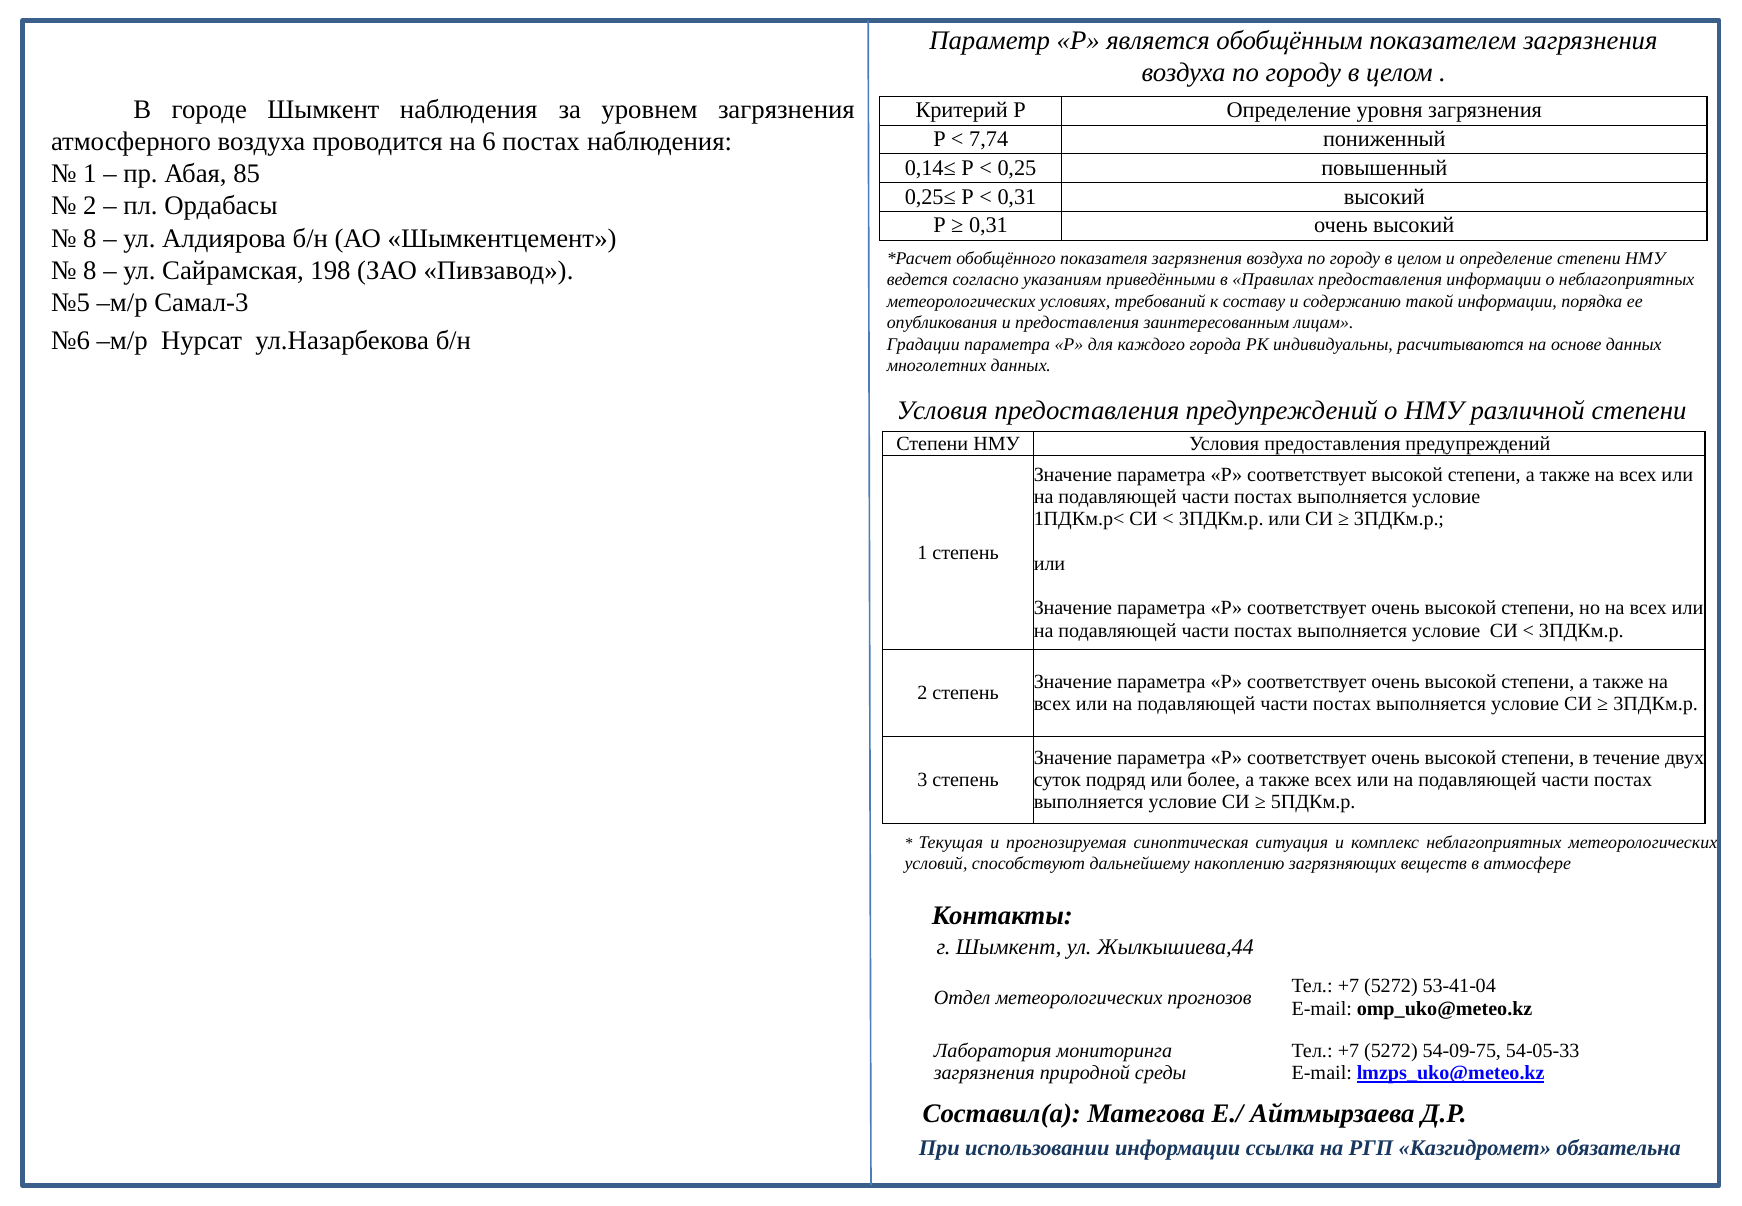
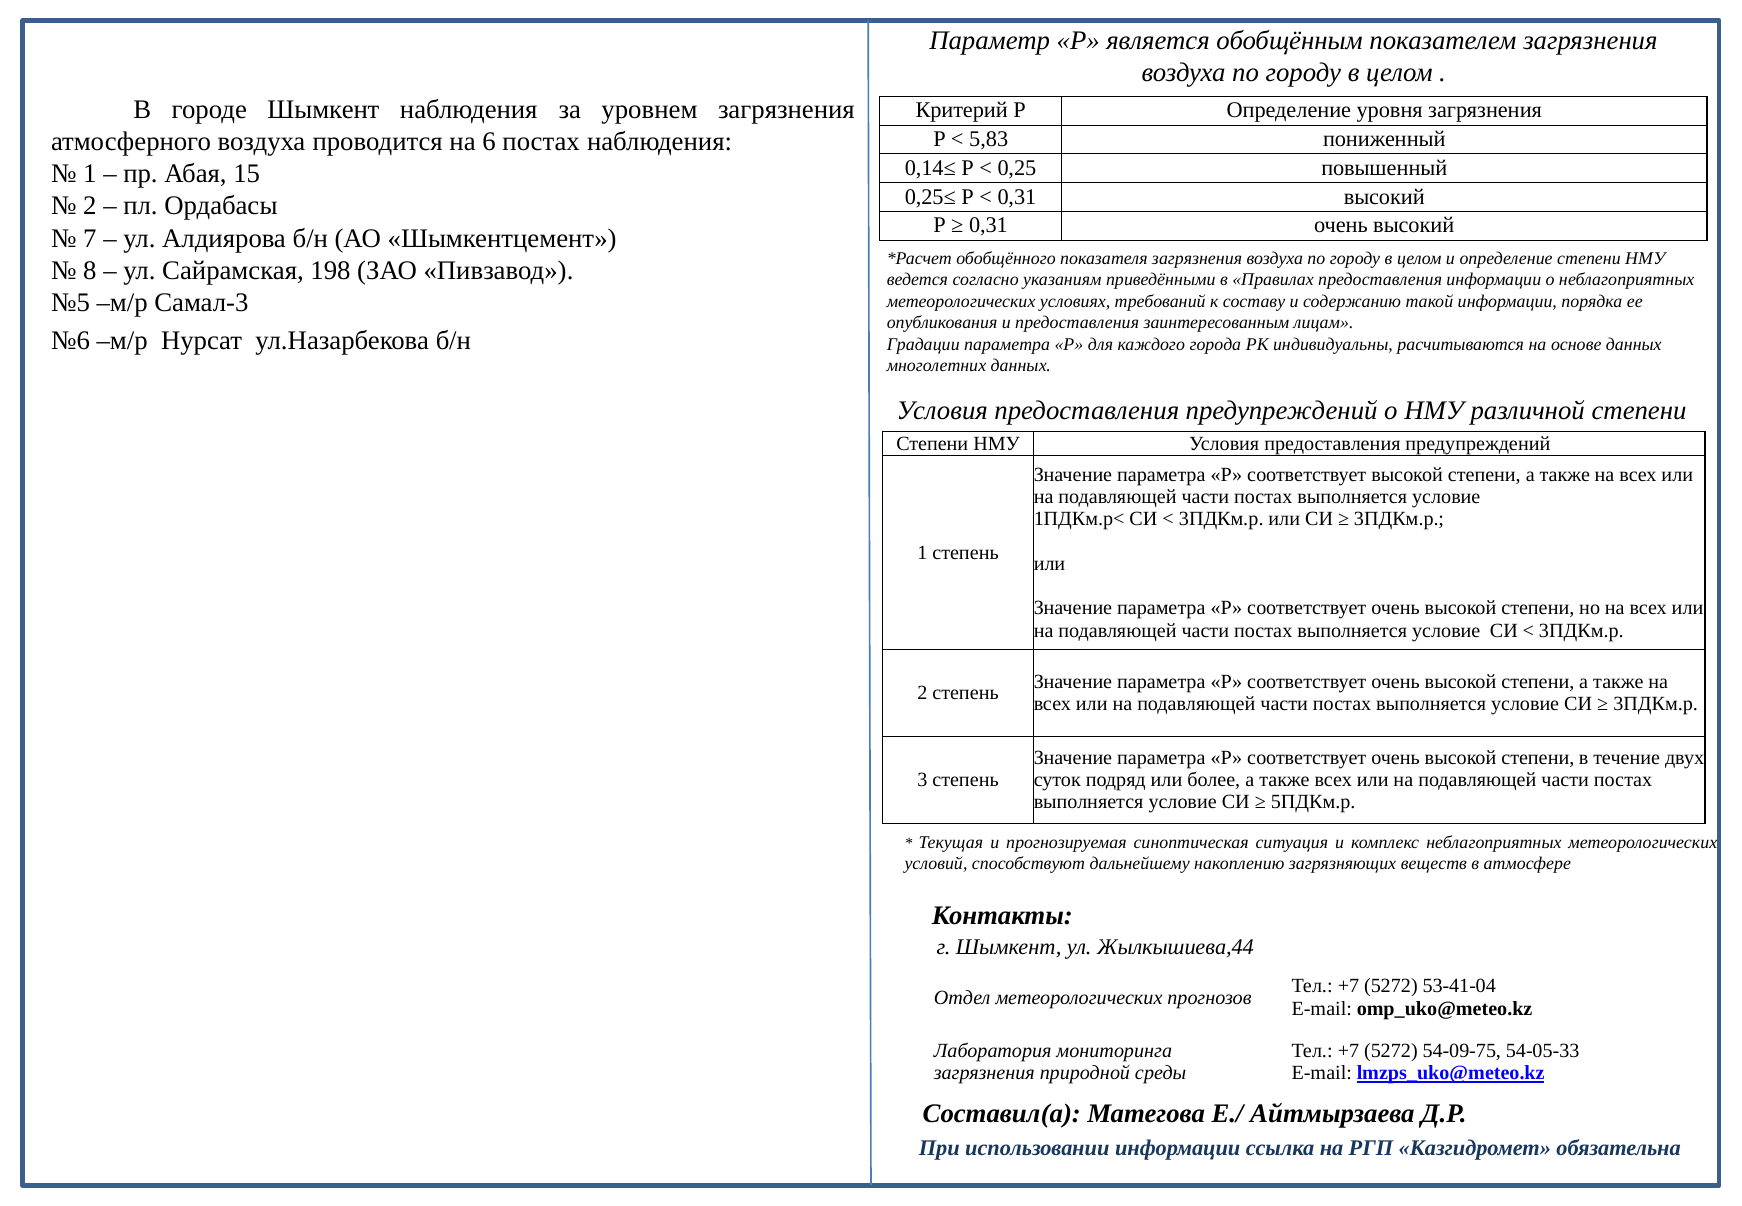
7,74: 7,74 -> 5,83
85: 85 -> 15
8 at (90, 238): 8 -> 7
